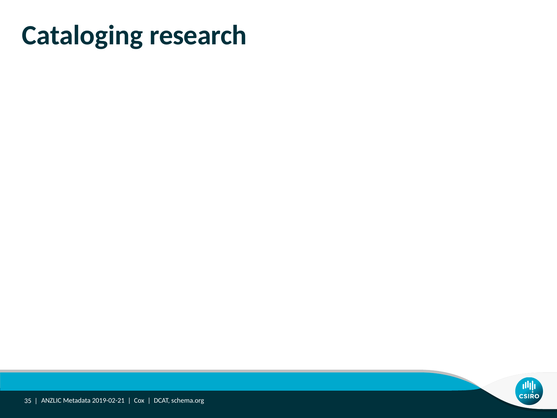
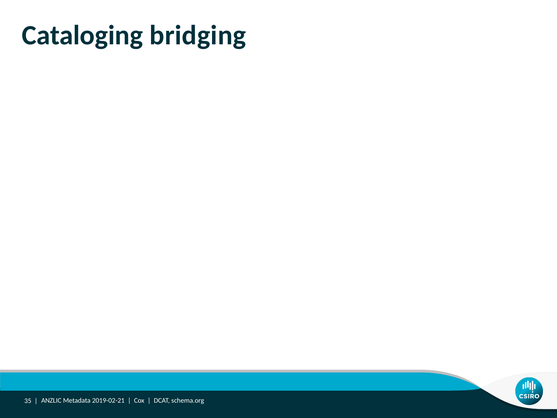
research: research -> bridging
